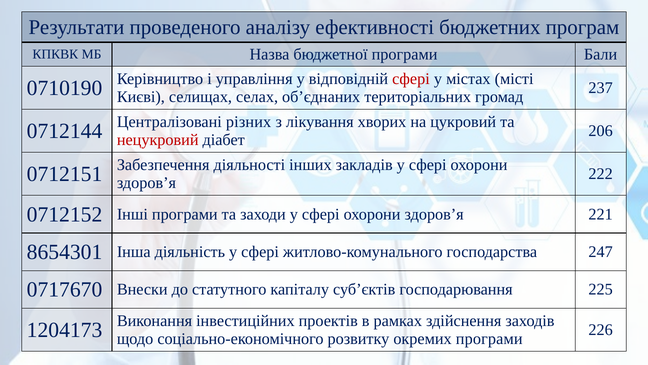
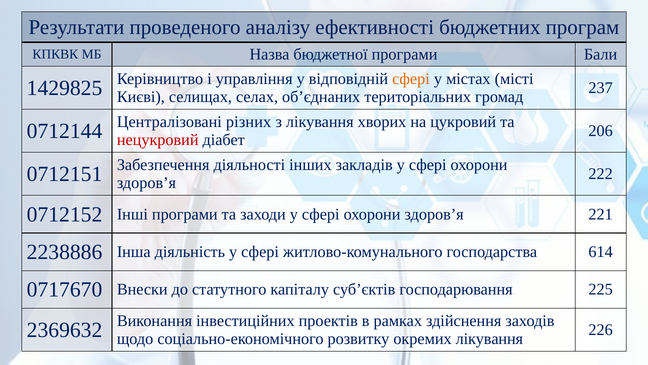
0710190: 0710190 -> 1429825
сфері at (411, 79) colour: red -> orange
8654301: 8654301 -> 2238886
247: 247 -> 614
1204173: 1204173 -> 2369632
окремих програми: програми -> лікування
